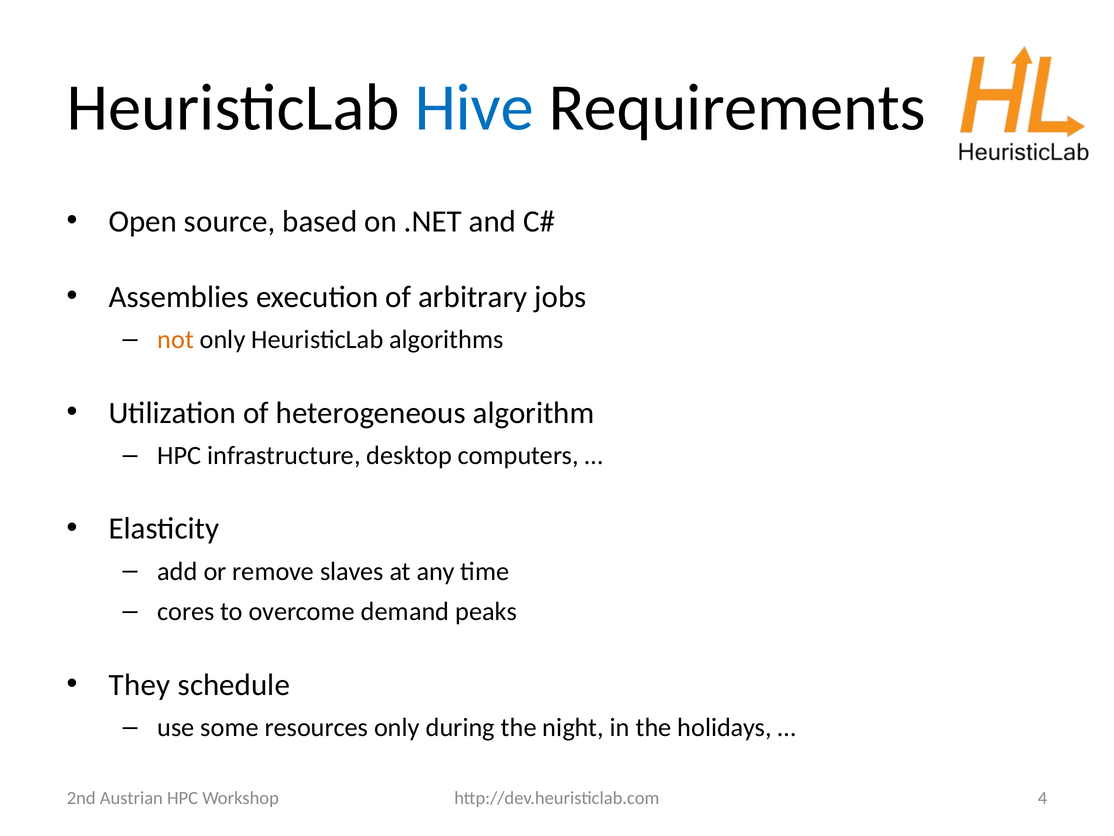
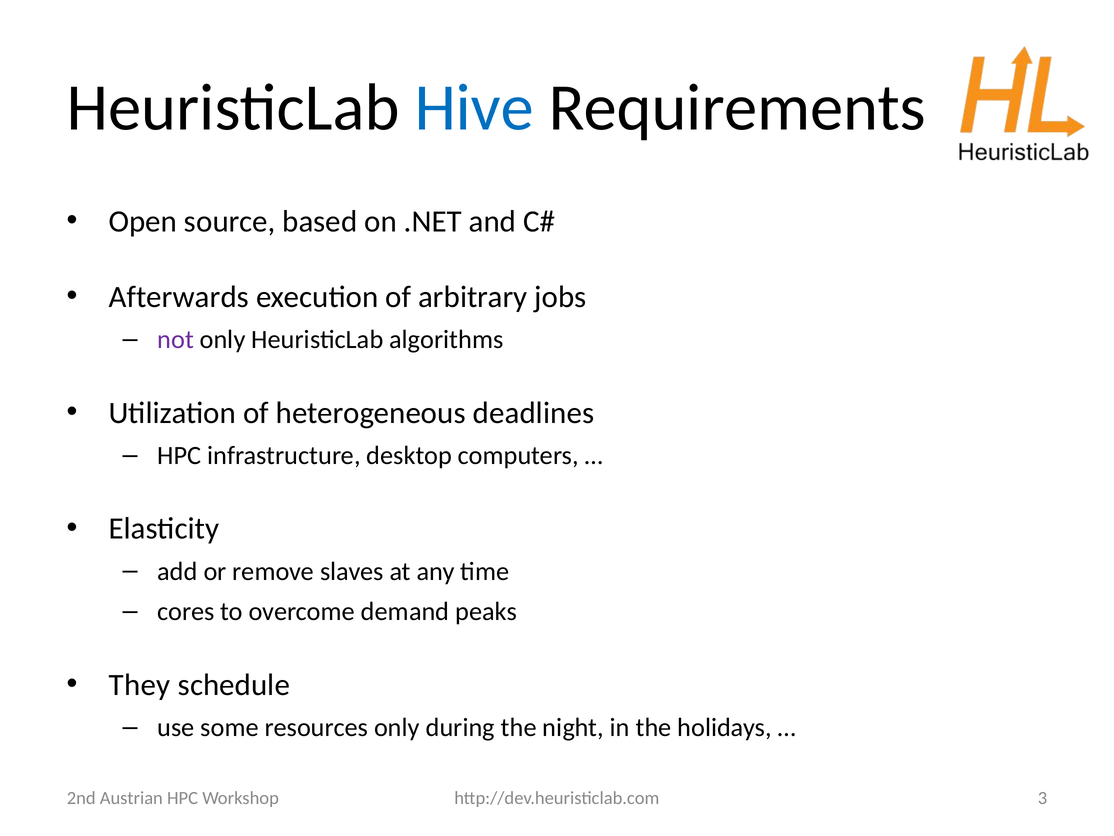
Assemblies: Assemblies -> Afterwards
not colour: orange -> purple
algorithm: algorithm -> deadlines
4: 4 -> 3
